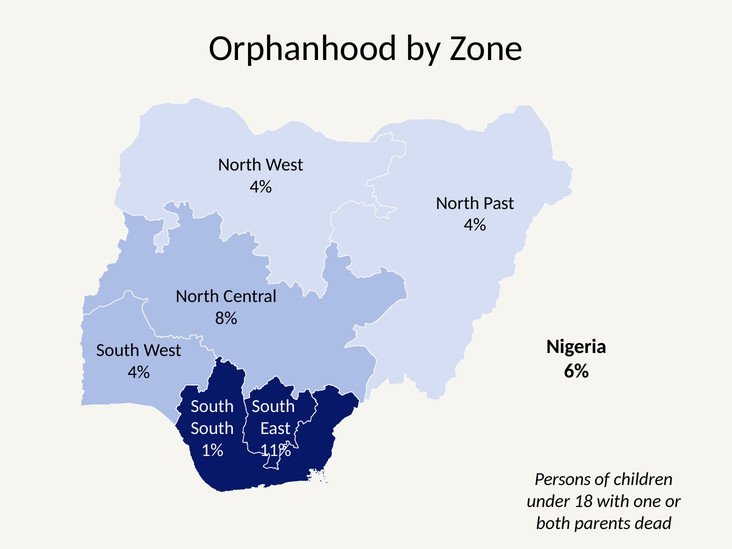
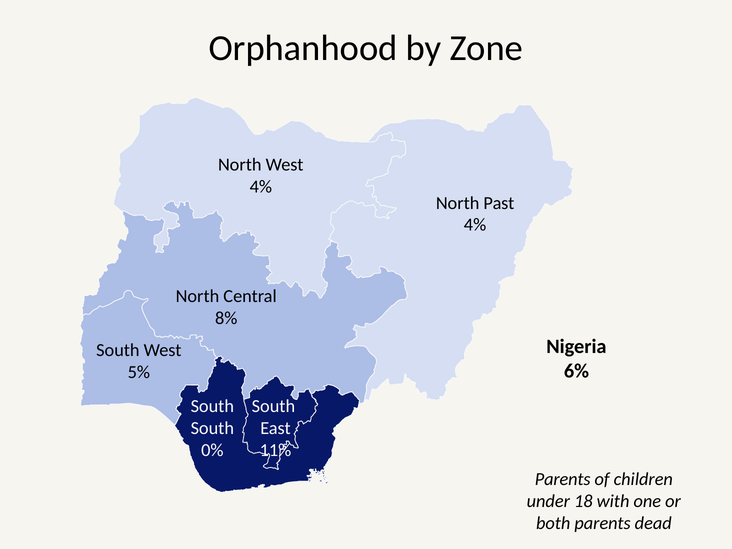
4% at (139, 372): 4% -> 5%
1%: 1% -> 0%
Persons at (563, 479): Persons -> Parents
